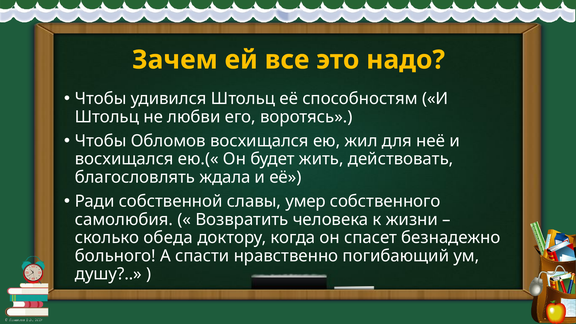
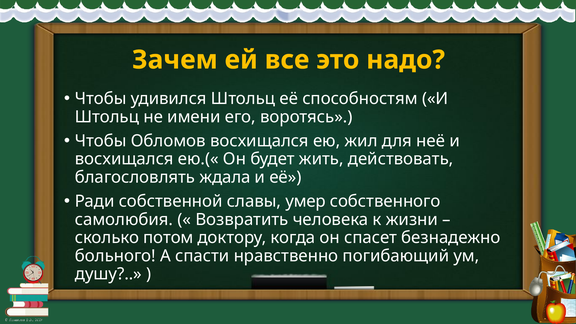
любви: любви -> имени
обеда: обеда -> потом
